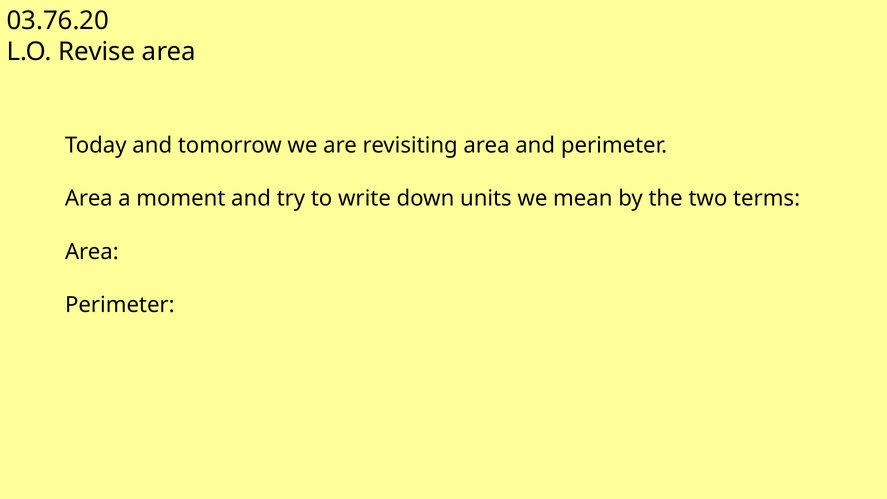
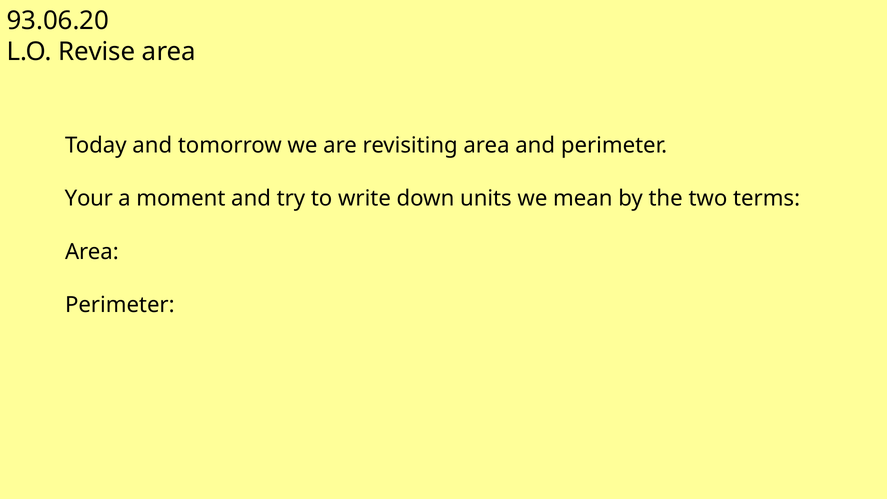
03.76.20: 03.76.20 -> 93.06.20
Area at (89, 199): Area -> Your
